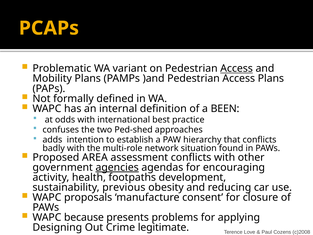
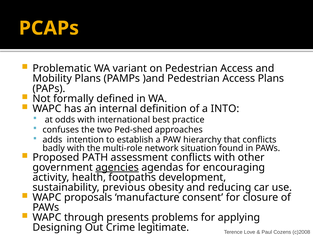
Access at (237, 68) underline: present -> none
BEEN: BEEN -> INTO
AREA: AREA -> PATH
because: because -> through
